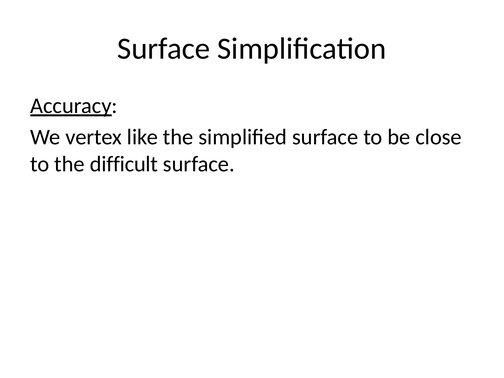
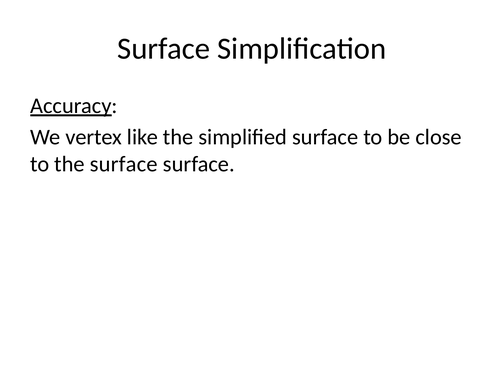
the difficult: difficult -> surface
